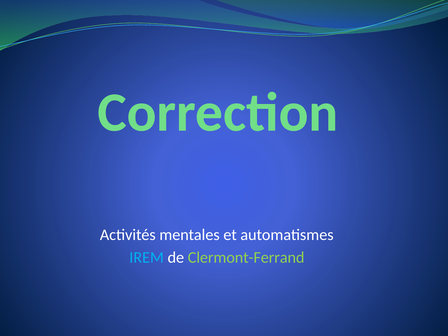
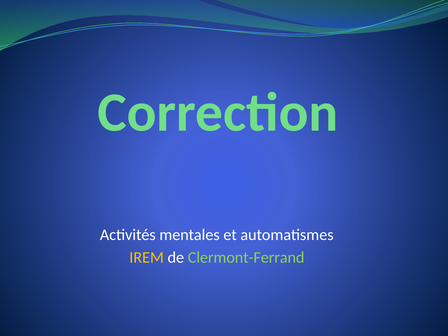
IREM colour: light blue -> yellow
